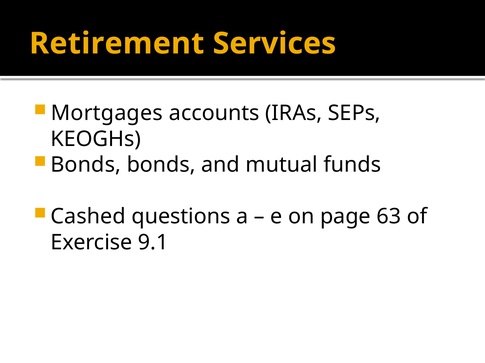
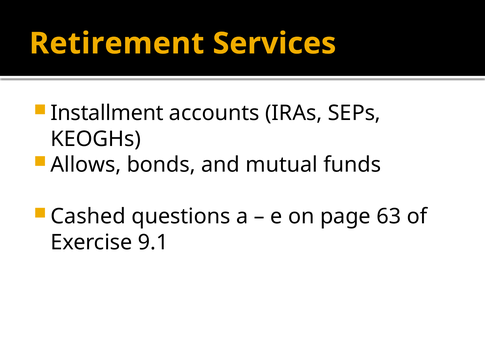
Mortgages: Mortgages -> Installment
Bonds at (86, 165): Bonds -> Allows
